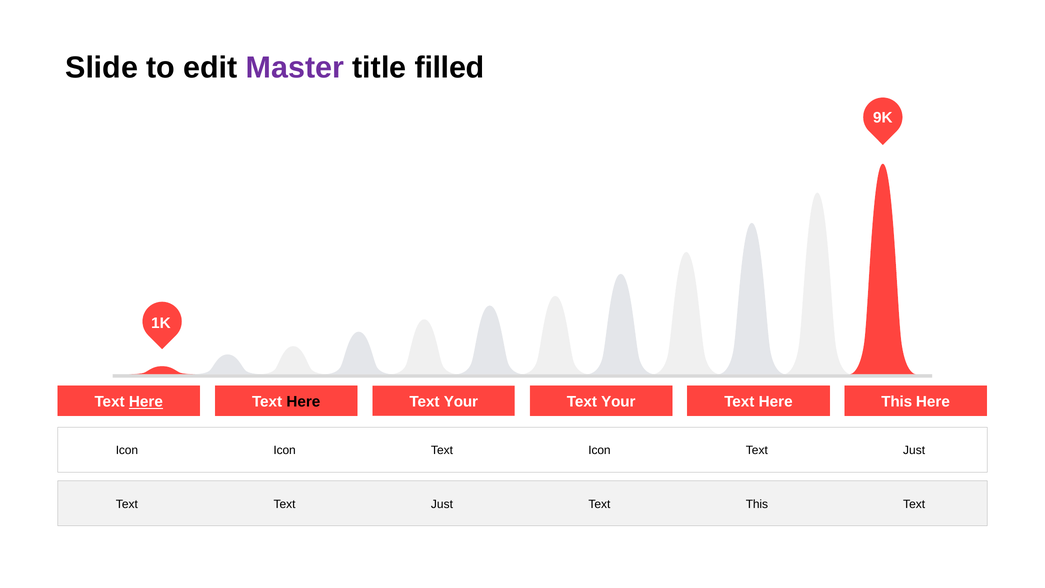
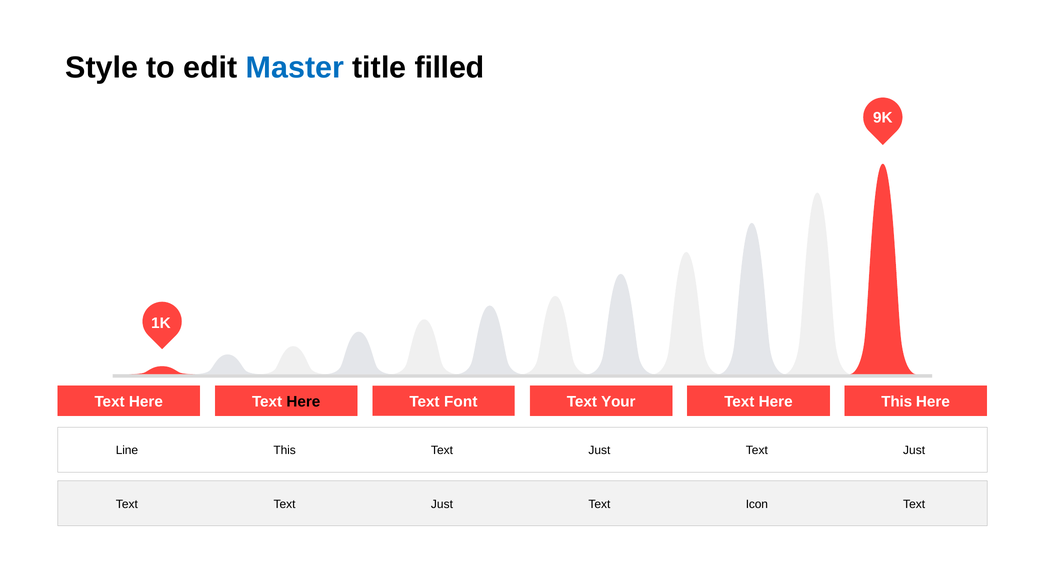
Slide: Slide -> Style
Master colour: purple -> blue
Here at (146, 402) underline: present -> none
Your at (461, 402): Your -> Font
Icon at (127, 450): Icon -> Line
Icon at (285, 450): Icon -> This
Icon at (599, 450): Icon -> Just
Text This: This -> Icon
